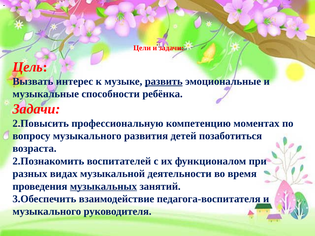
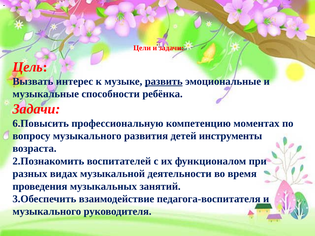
2.Повысить: 2.Повысить -> 6.Повысить
позаботиться: позаботиться -> инструменты
музыкальных underline: present -> none
